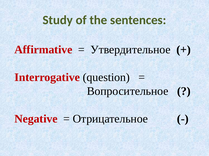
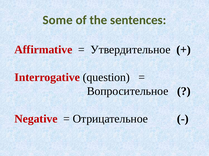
Study: Study -> Some
